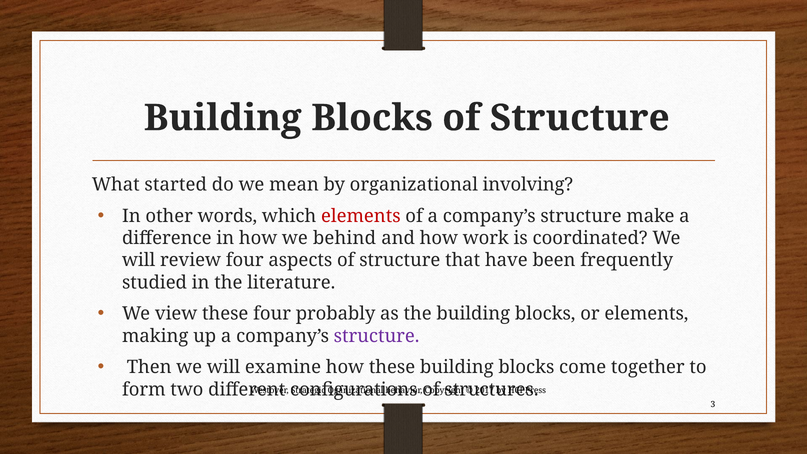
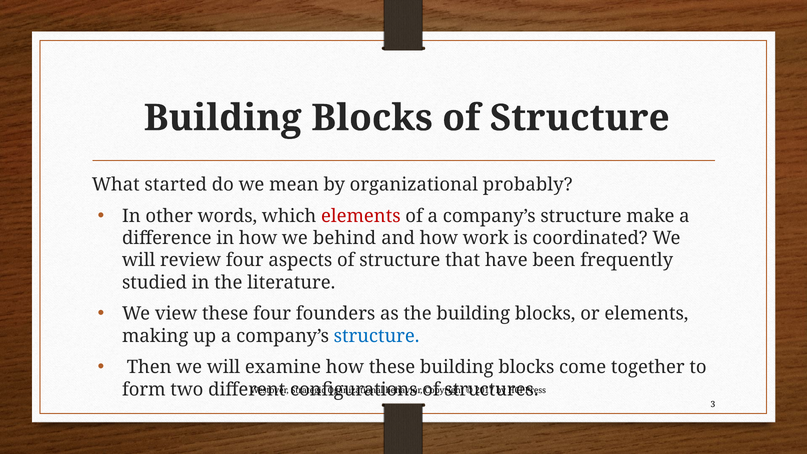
involving: involving -> probably
probably: probably -> founders
structure at (377, 336) colour: purple -> blue
